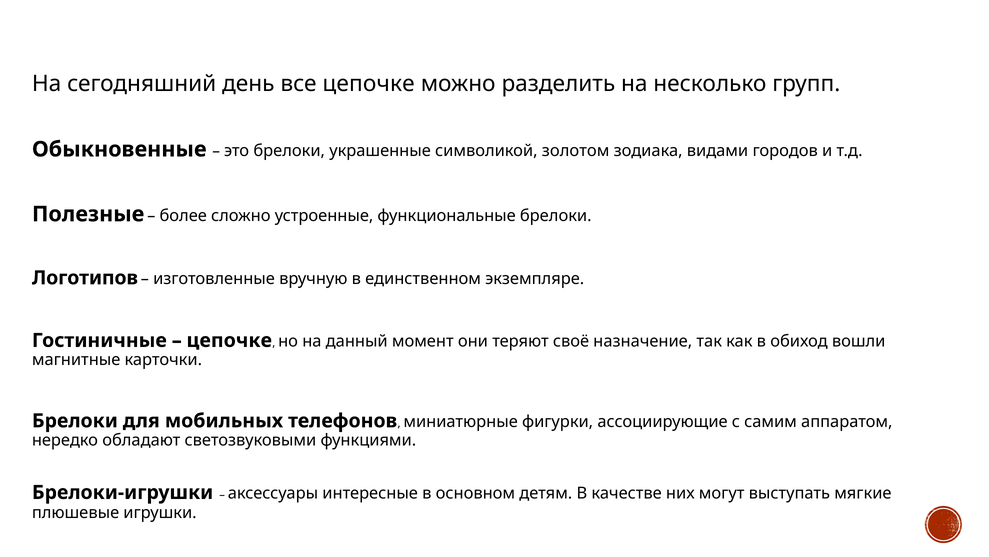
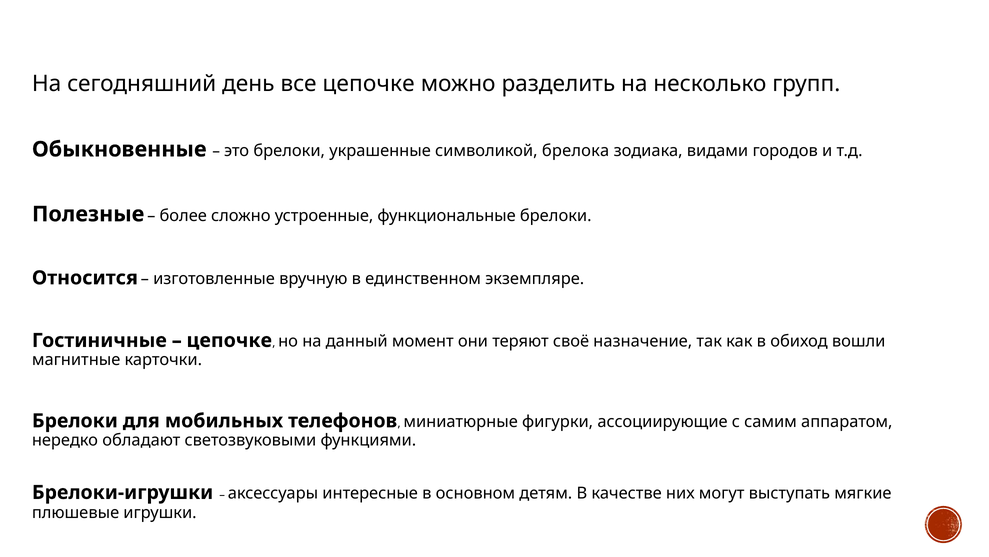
золотом: золотом -> брелока
Логотипов: Логотипов -> Относится
